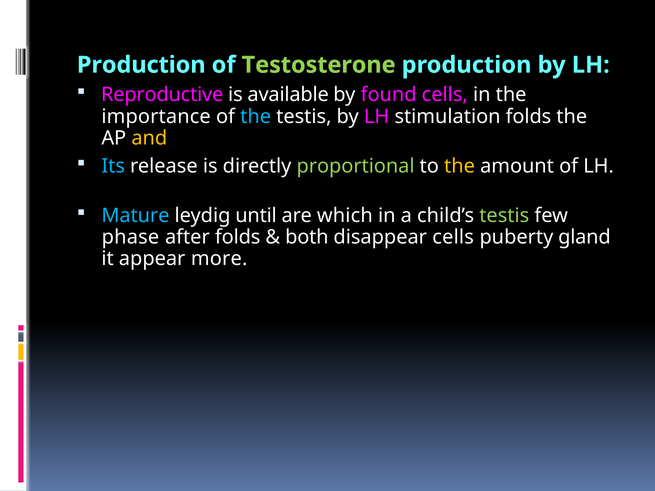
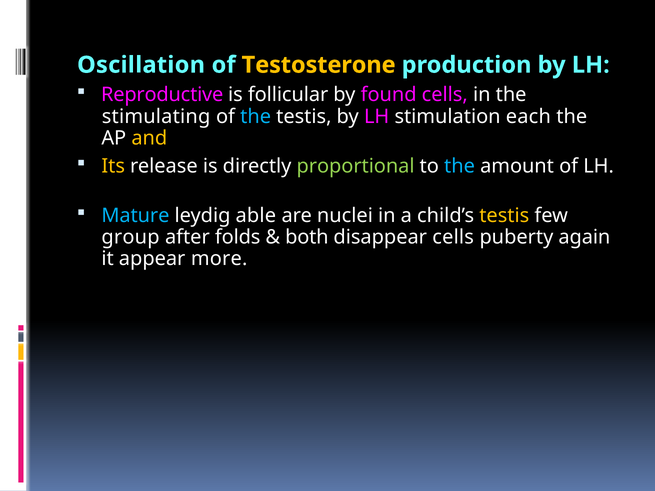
Production at (141, 65): Production -> Oscillation
Testosterone colour: light green -> yellow
available: available -> follicular
importance: importance -> stimulating
stimulation folds: folds -> each
Its colour: light blue -> yellow
the at (460, 166) colour: yellow -> light blue
until: until -> able
which: which -> nuclei
testis at (504, 216) colour: light green -> yellow
phase: phase -> group
gland: gland -> again
